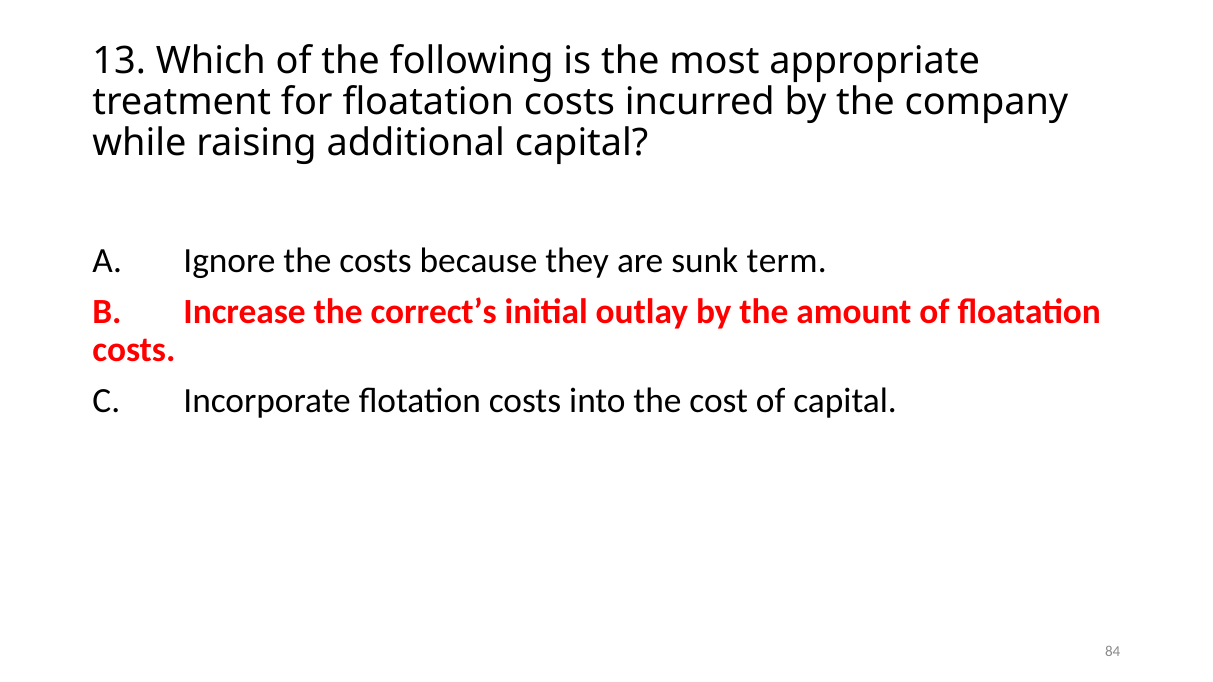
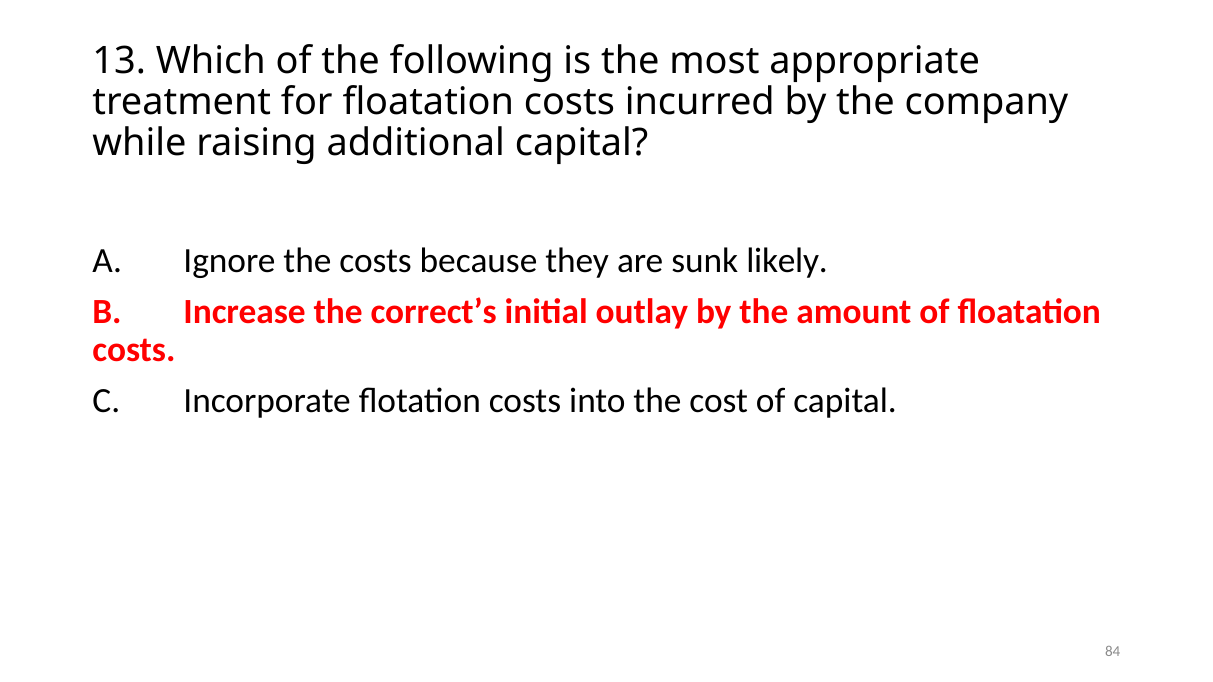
term: term -> likely
